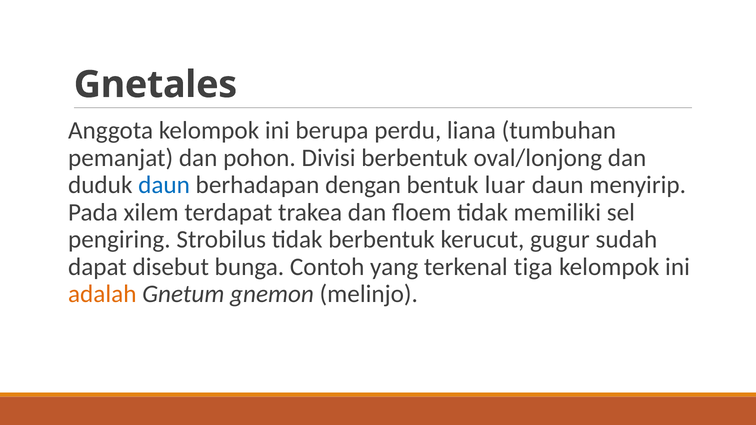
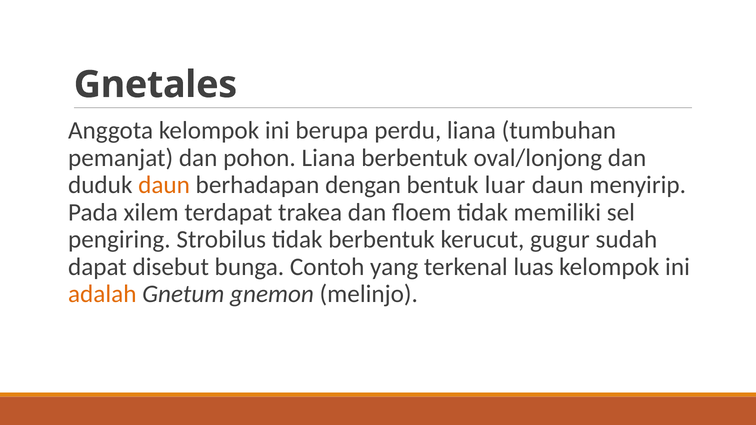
pohon Divisi: Divisi -> Liana
daun at (164, 185) colour: blue -> orange
tiga: tiga -> luas
